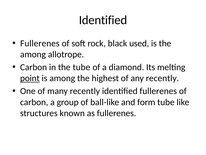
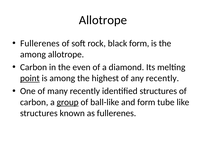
Identified at (103, 20): Identified -> Allotrope
black used: used -> form
the tube: tube -> even
identified fullerenes: fullerenes -> structures
group underline: none -> present
